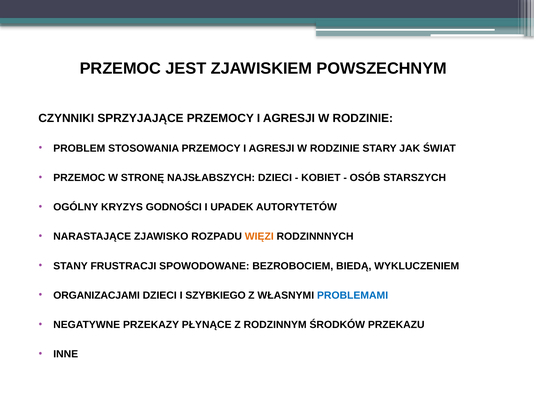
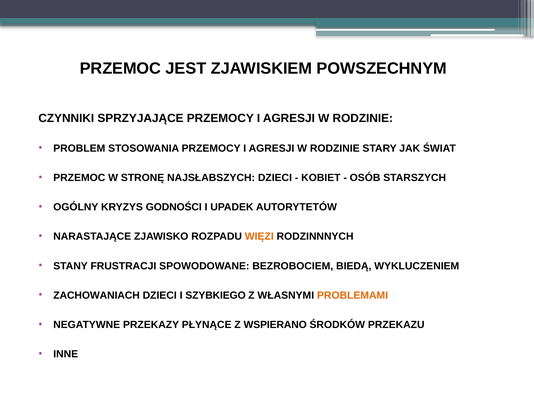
ORGANIZACJAMI: ORGANIZACJAMI -> ZACHOWANIACH
PROBLEMAMI colour: blue -> orange
RODZINNYM: RODZINNYM -> WSPIERANO
